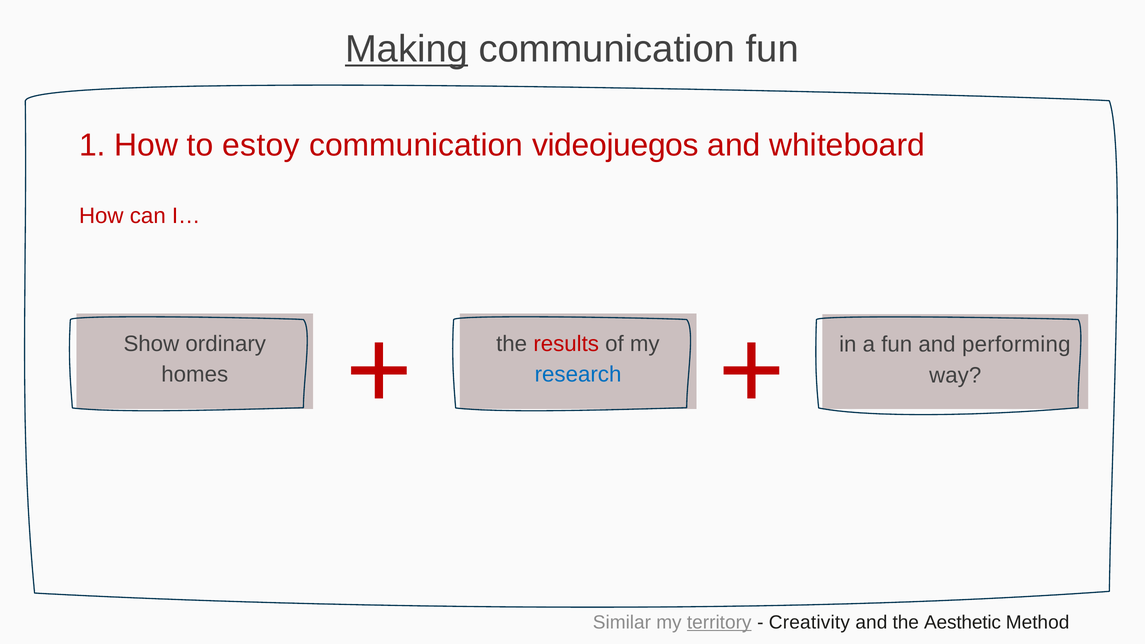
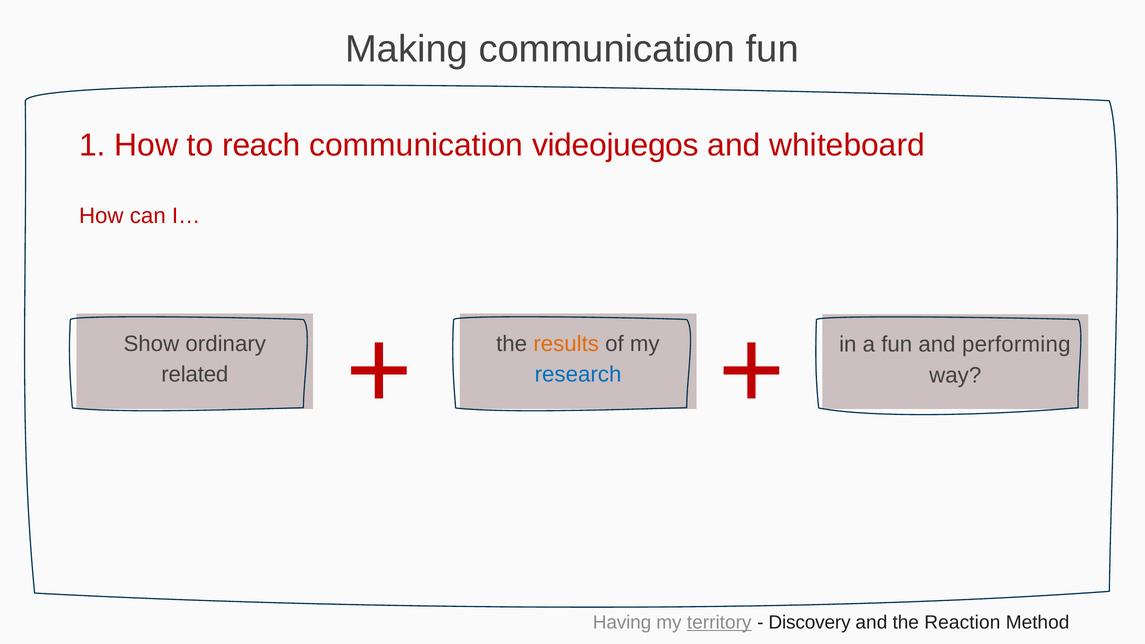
Making underline: present -> none
estoy: estoy -> reach
results colour: red -> orange
homes: homes -> related
Similar: Similar -> Having
Creativity: Creativity -> Discovery
Aesthetic: Aesthetic -> Reaction
